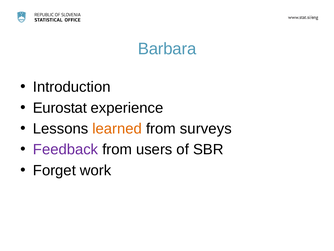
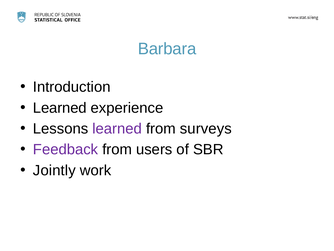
Eurostat at (60, 108): Eurostat -> Learned
learned at (117, 128) colour: orange -> purple
Forget: Forget -> Jointly
